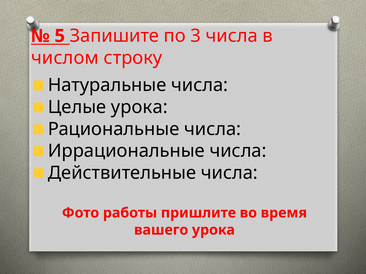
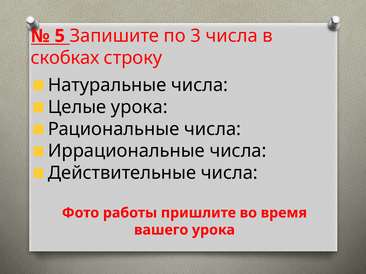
числом: числом -> скобках
